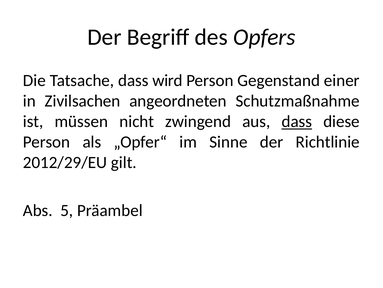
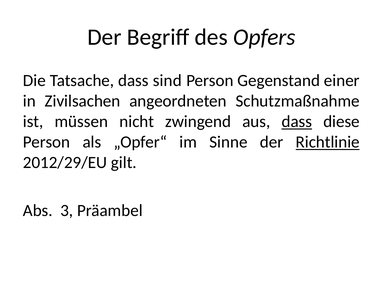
wird: wird -> sind
Richtlinie underline: none -> present
5: 5 -> 3
